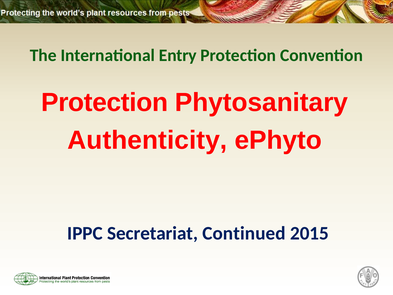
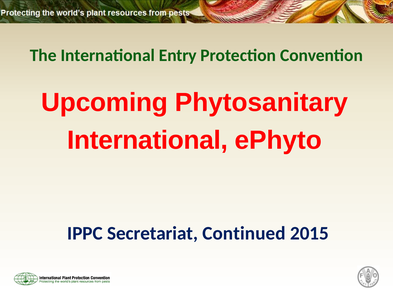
Protection at (105, 102): Protection -> Upcoming
Authenticity at (147, 140): Authenticity -> International
